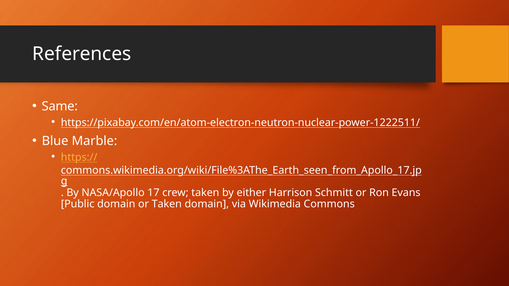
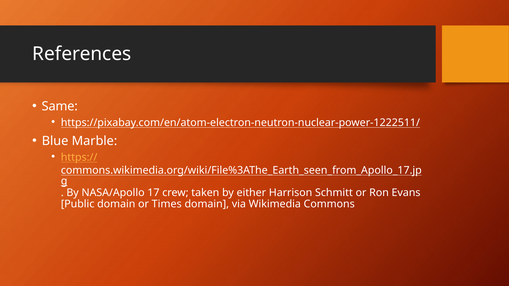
or Taken: Taken -> Times
